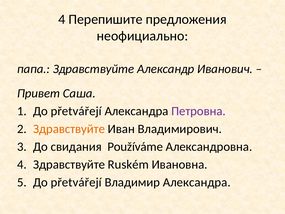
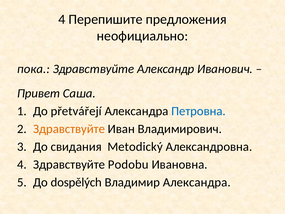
папа: папа -> пока
Петровна colour: purple -> blue
Používáme: Používáme -> Metodický
Ruském: Ruském -> Podobu
přetvářejí at (76, 182): přetvářejí -> dospělých
